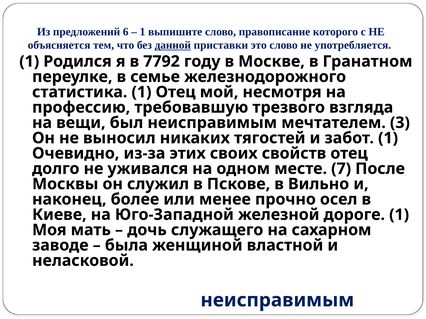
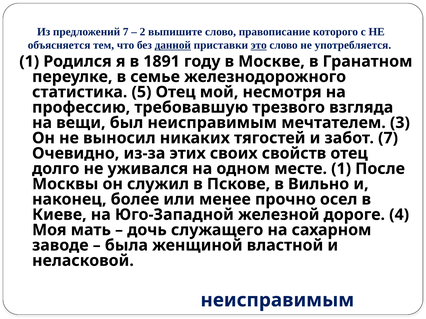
предложений 6: 6 -> 7
1 at (143, 32): 1 -> 2
это underline: none -> present
7792: 7792 -> 1891
статистика 1: 1 -> 5
забот 1: 1 -> 7
месте 7: 7 -> 1
дороге 1: 1 -> 4
